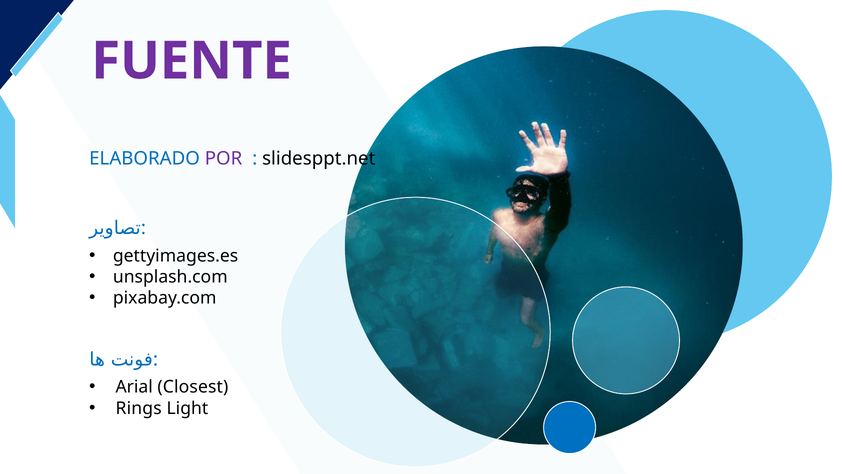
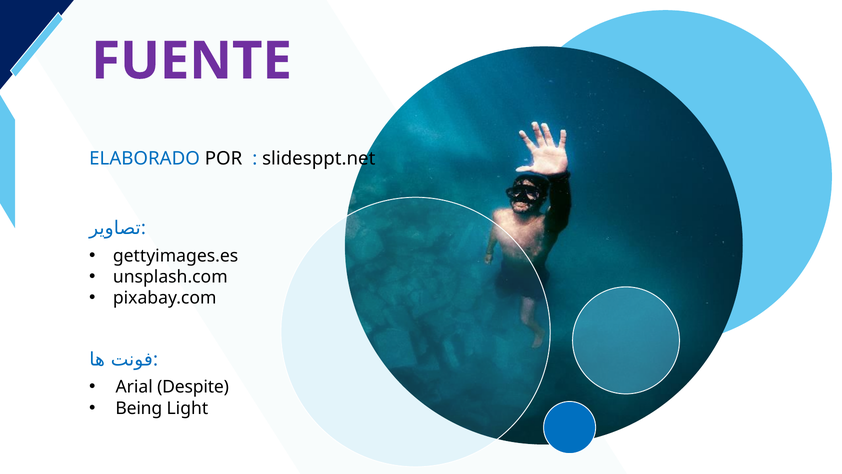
POR colour: purple -> black
Closest: Closest -> Despite
Rings: Rings -> Being
